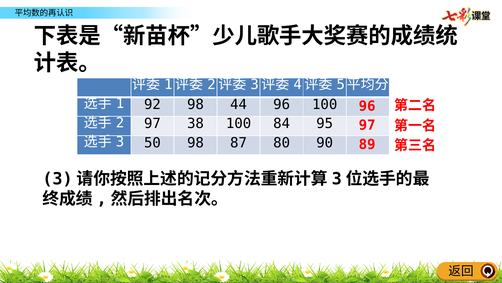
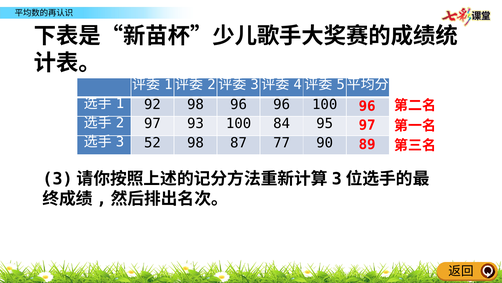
98 44: 44 -> 96
38: 38 -> 93
50: 50 -> 52
80: 80 -> 77
